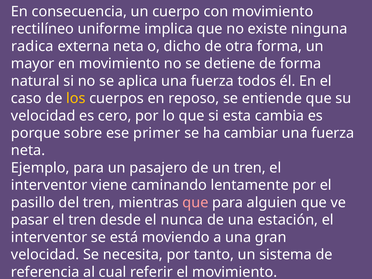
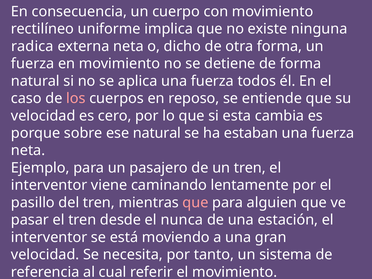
mayor at (33, 64): mayor -> fuerza
los colour: yellow -> pink
ese primer: primer -> natural
cambiar: cambiar -> estaban
